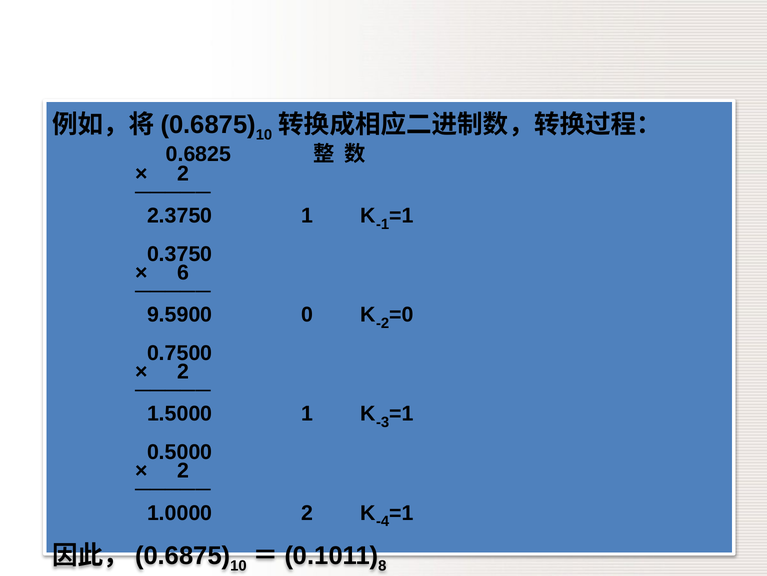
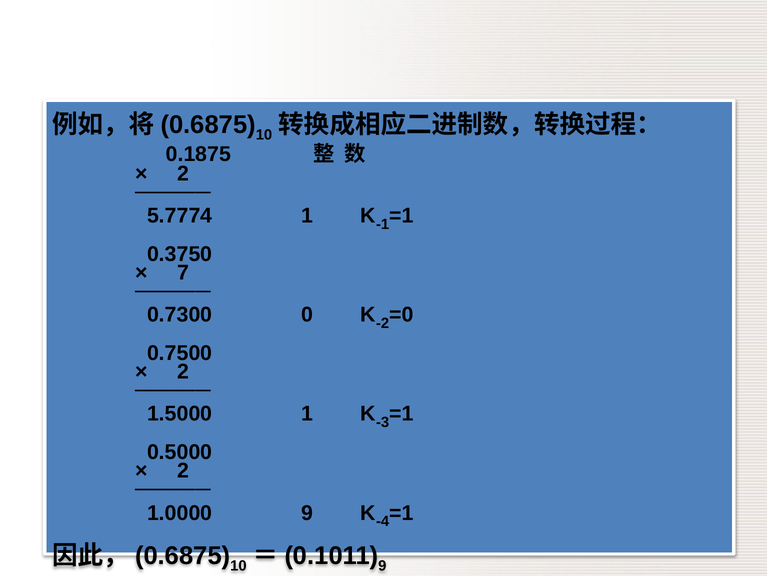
0.6825: 0.6825 -> 0.1875
2.3750: 2.3750 -> 5.7774
6: 6 -> 7
9.5900: 9.5900 -> 0.7300
1.0000 2: 2 -> 9
8 at (382, 565): 8 -> 9
